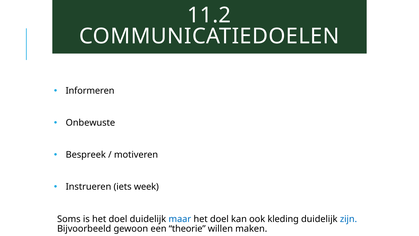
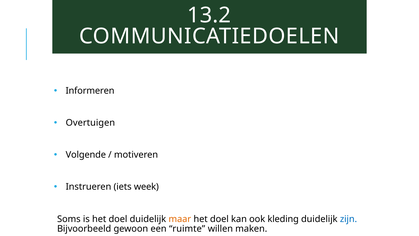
11.2: 11.2 -> 13.2
Onbewuste: Onbewuste -> Overtuigen
Bespreek: Bespreek -> Volgende
maar colour: blue -> orange
theorie: theorie -> ruimte
